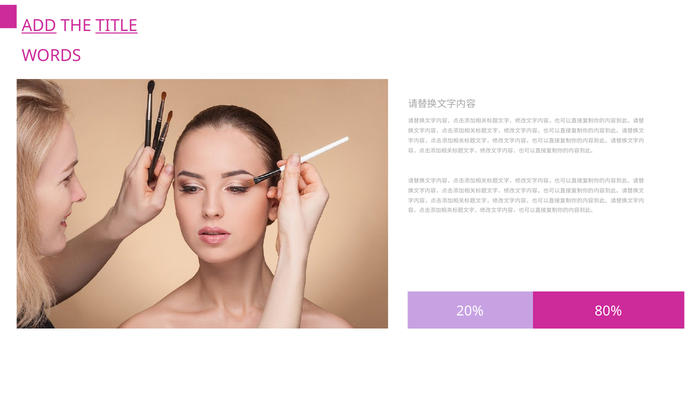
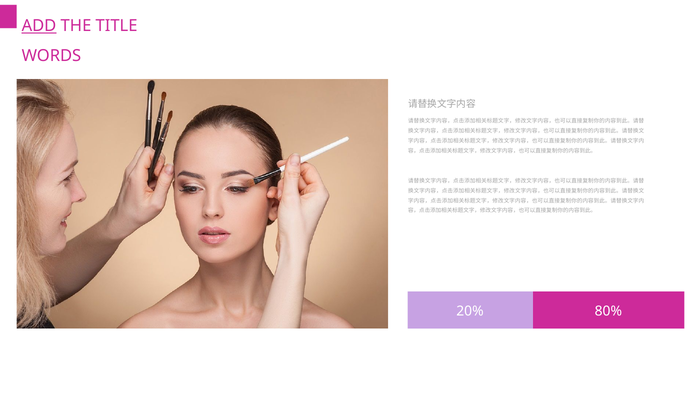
TITLE underline: present -> none
